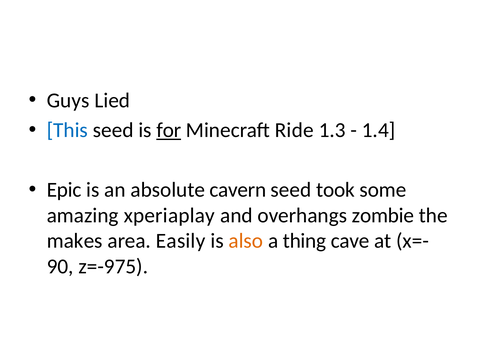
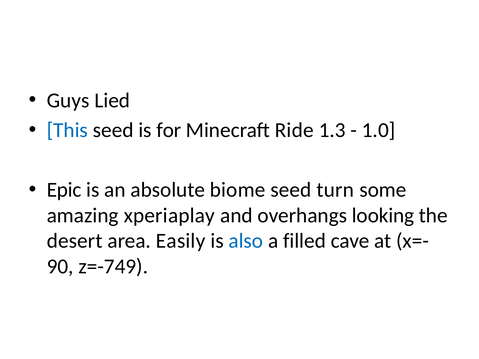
for underline: present -> none
1.4: 1.4 -> 1.0
cavern: cavern -> biome
took: took -> turn
zombie: zombie -> looking
makes: makes -> desert
also colour: orange -> blue
thing: thing -> filled
z=-975: z=-975 -> z=-749
